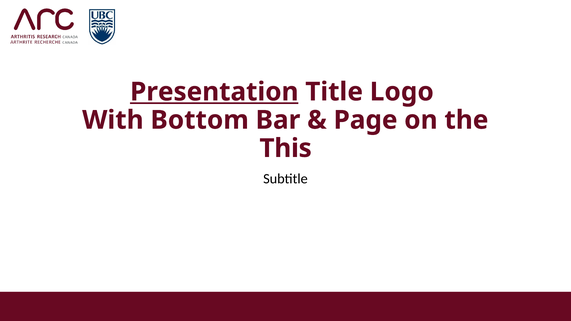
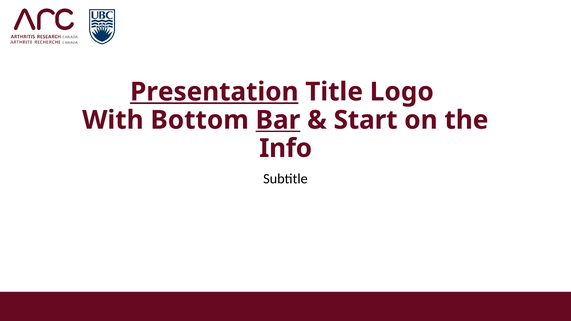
Bar underline: none -> present
Page: Page -> Start
This: This -> Info
